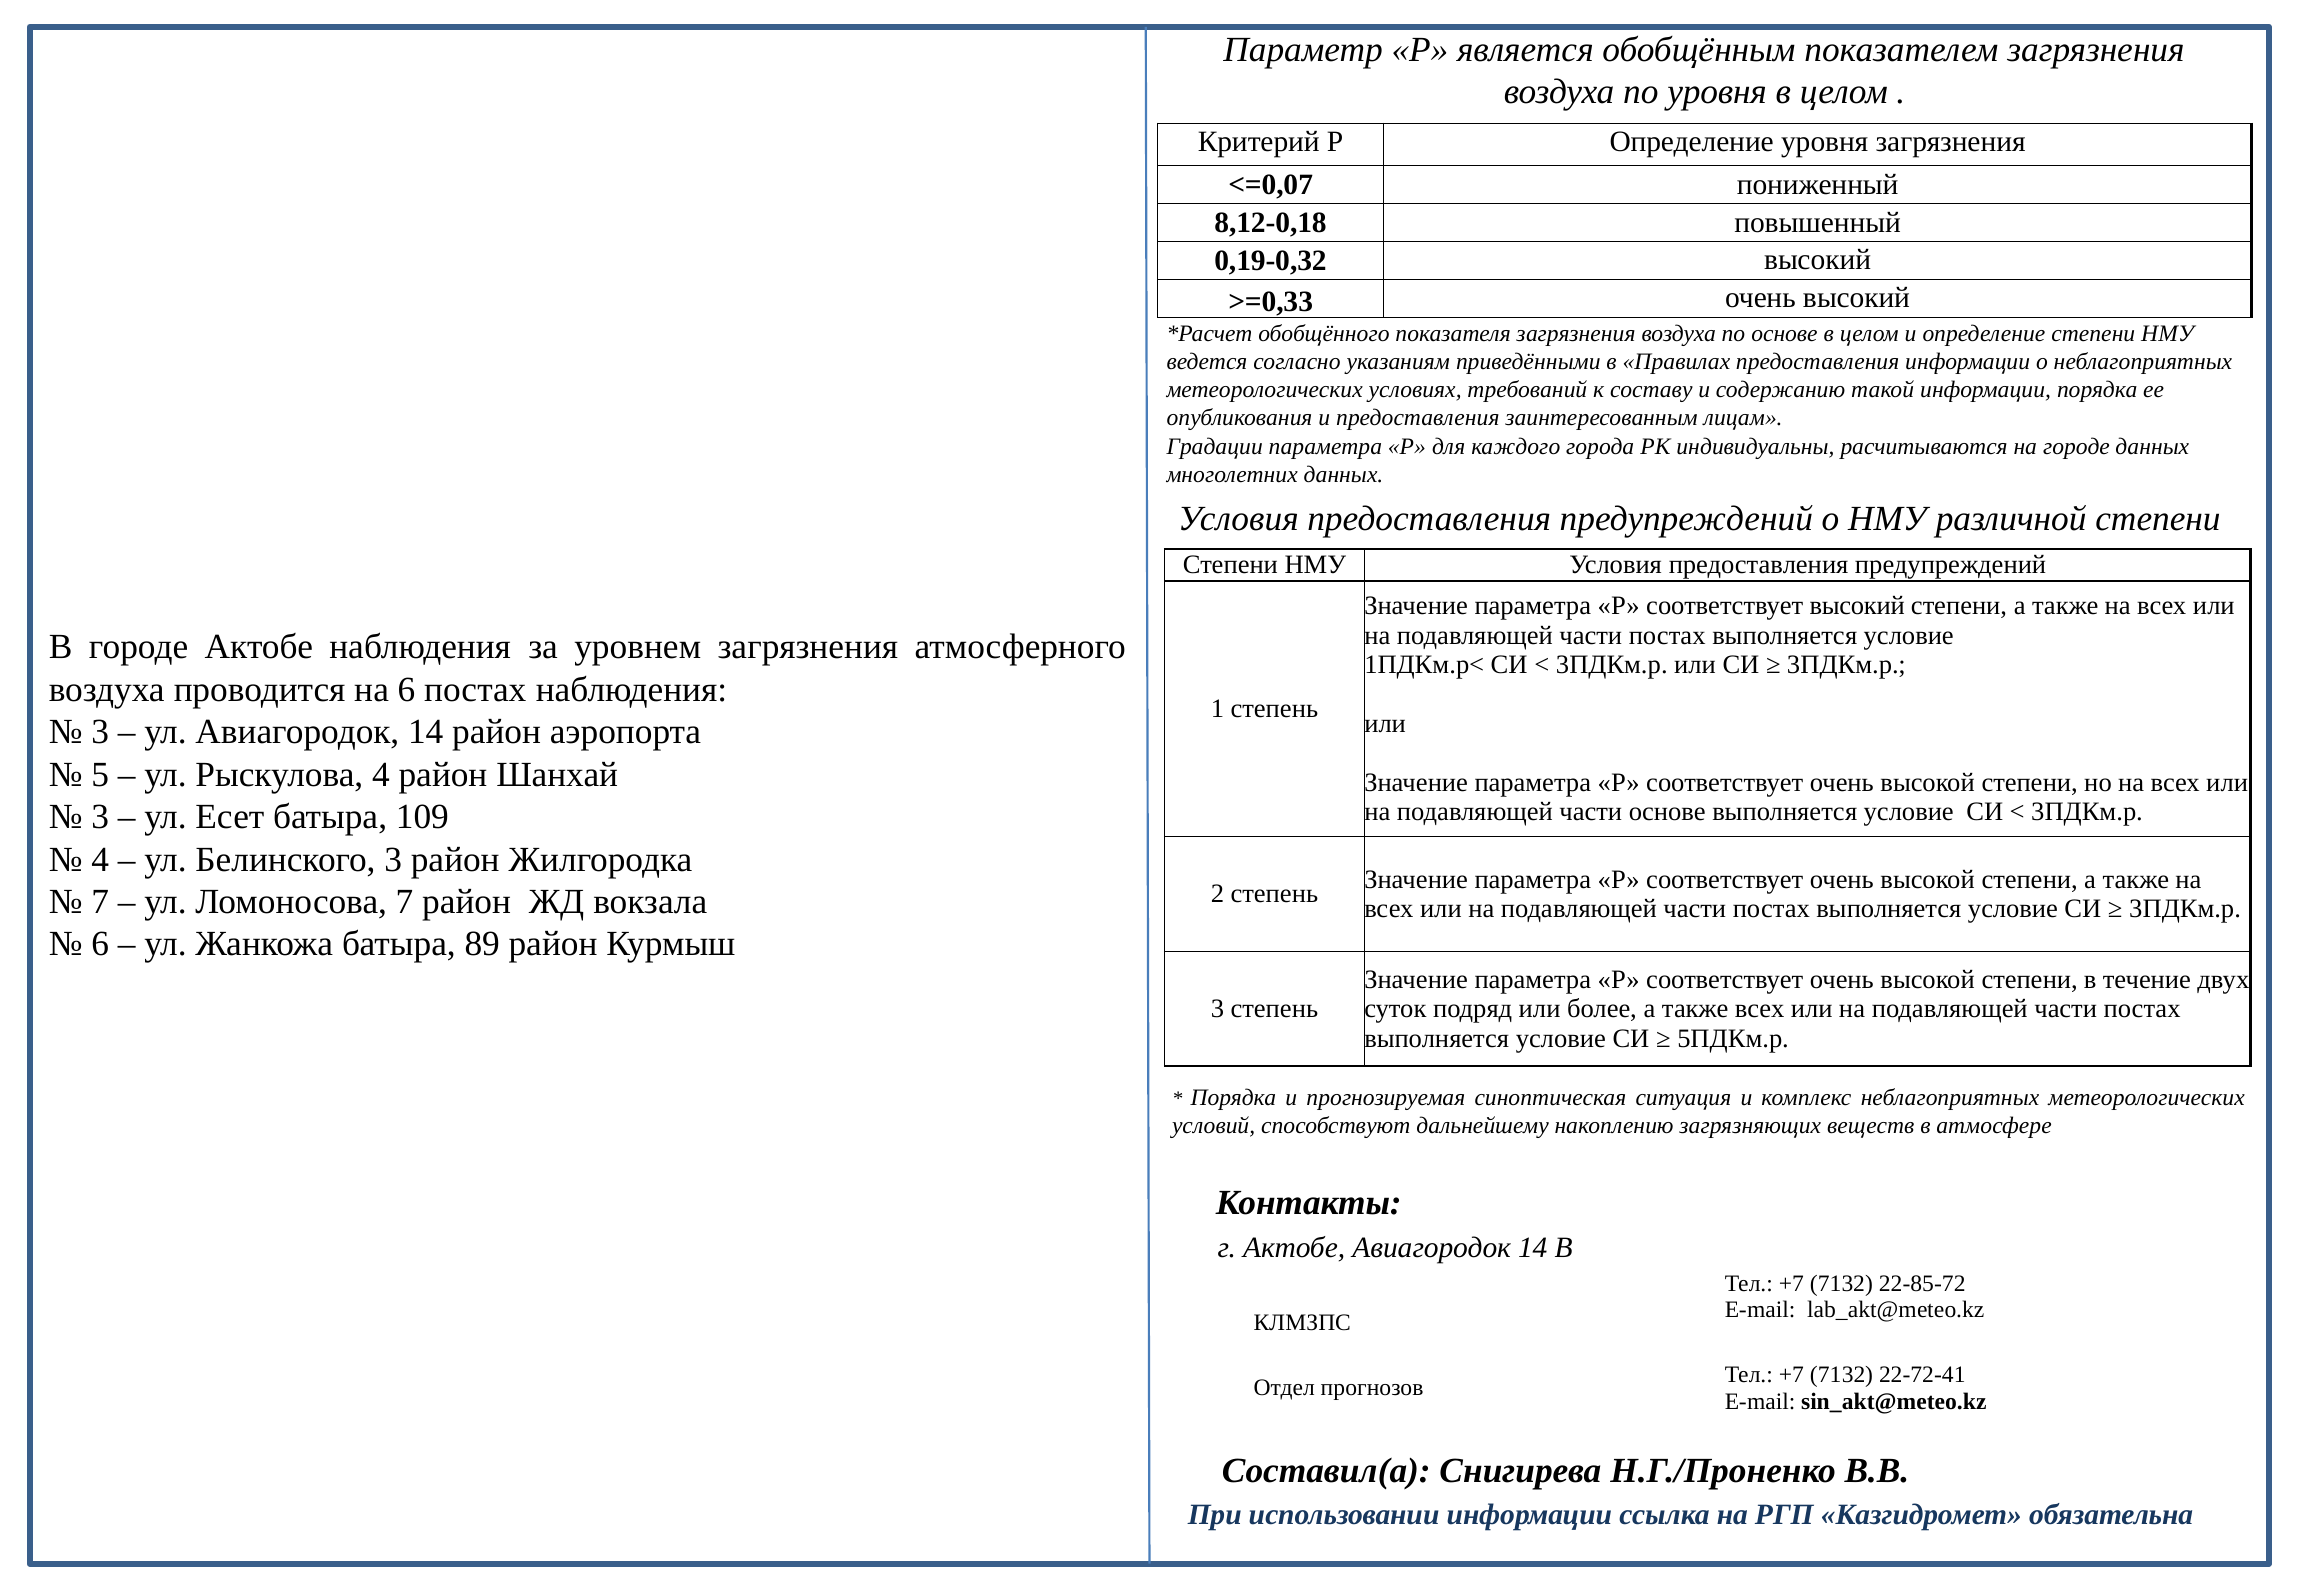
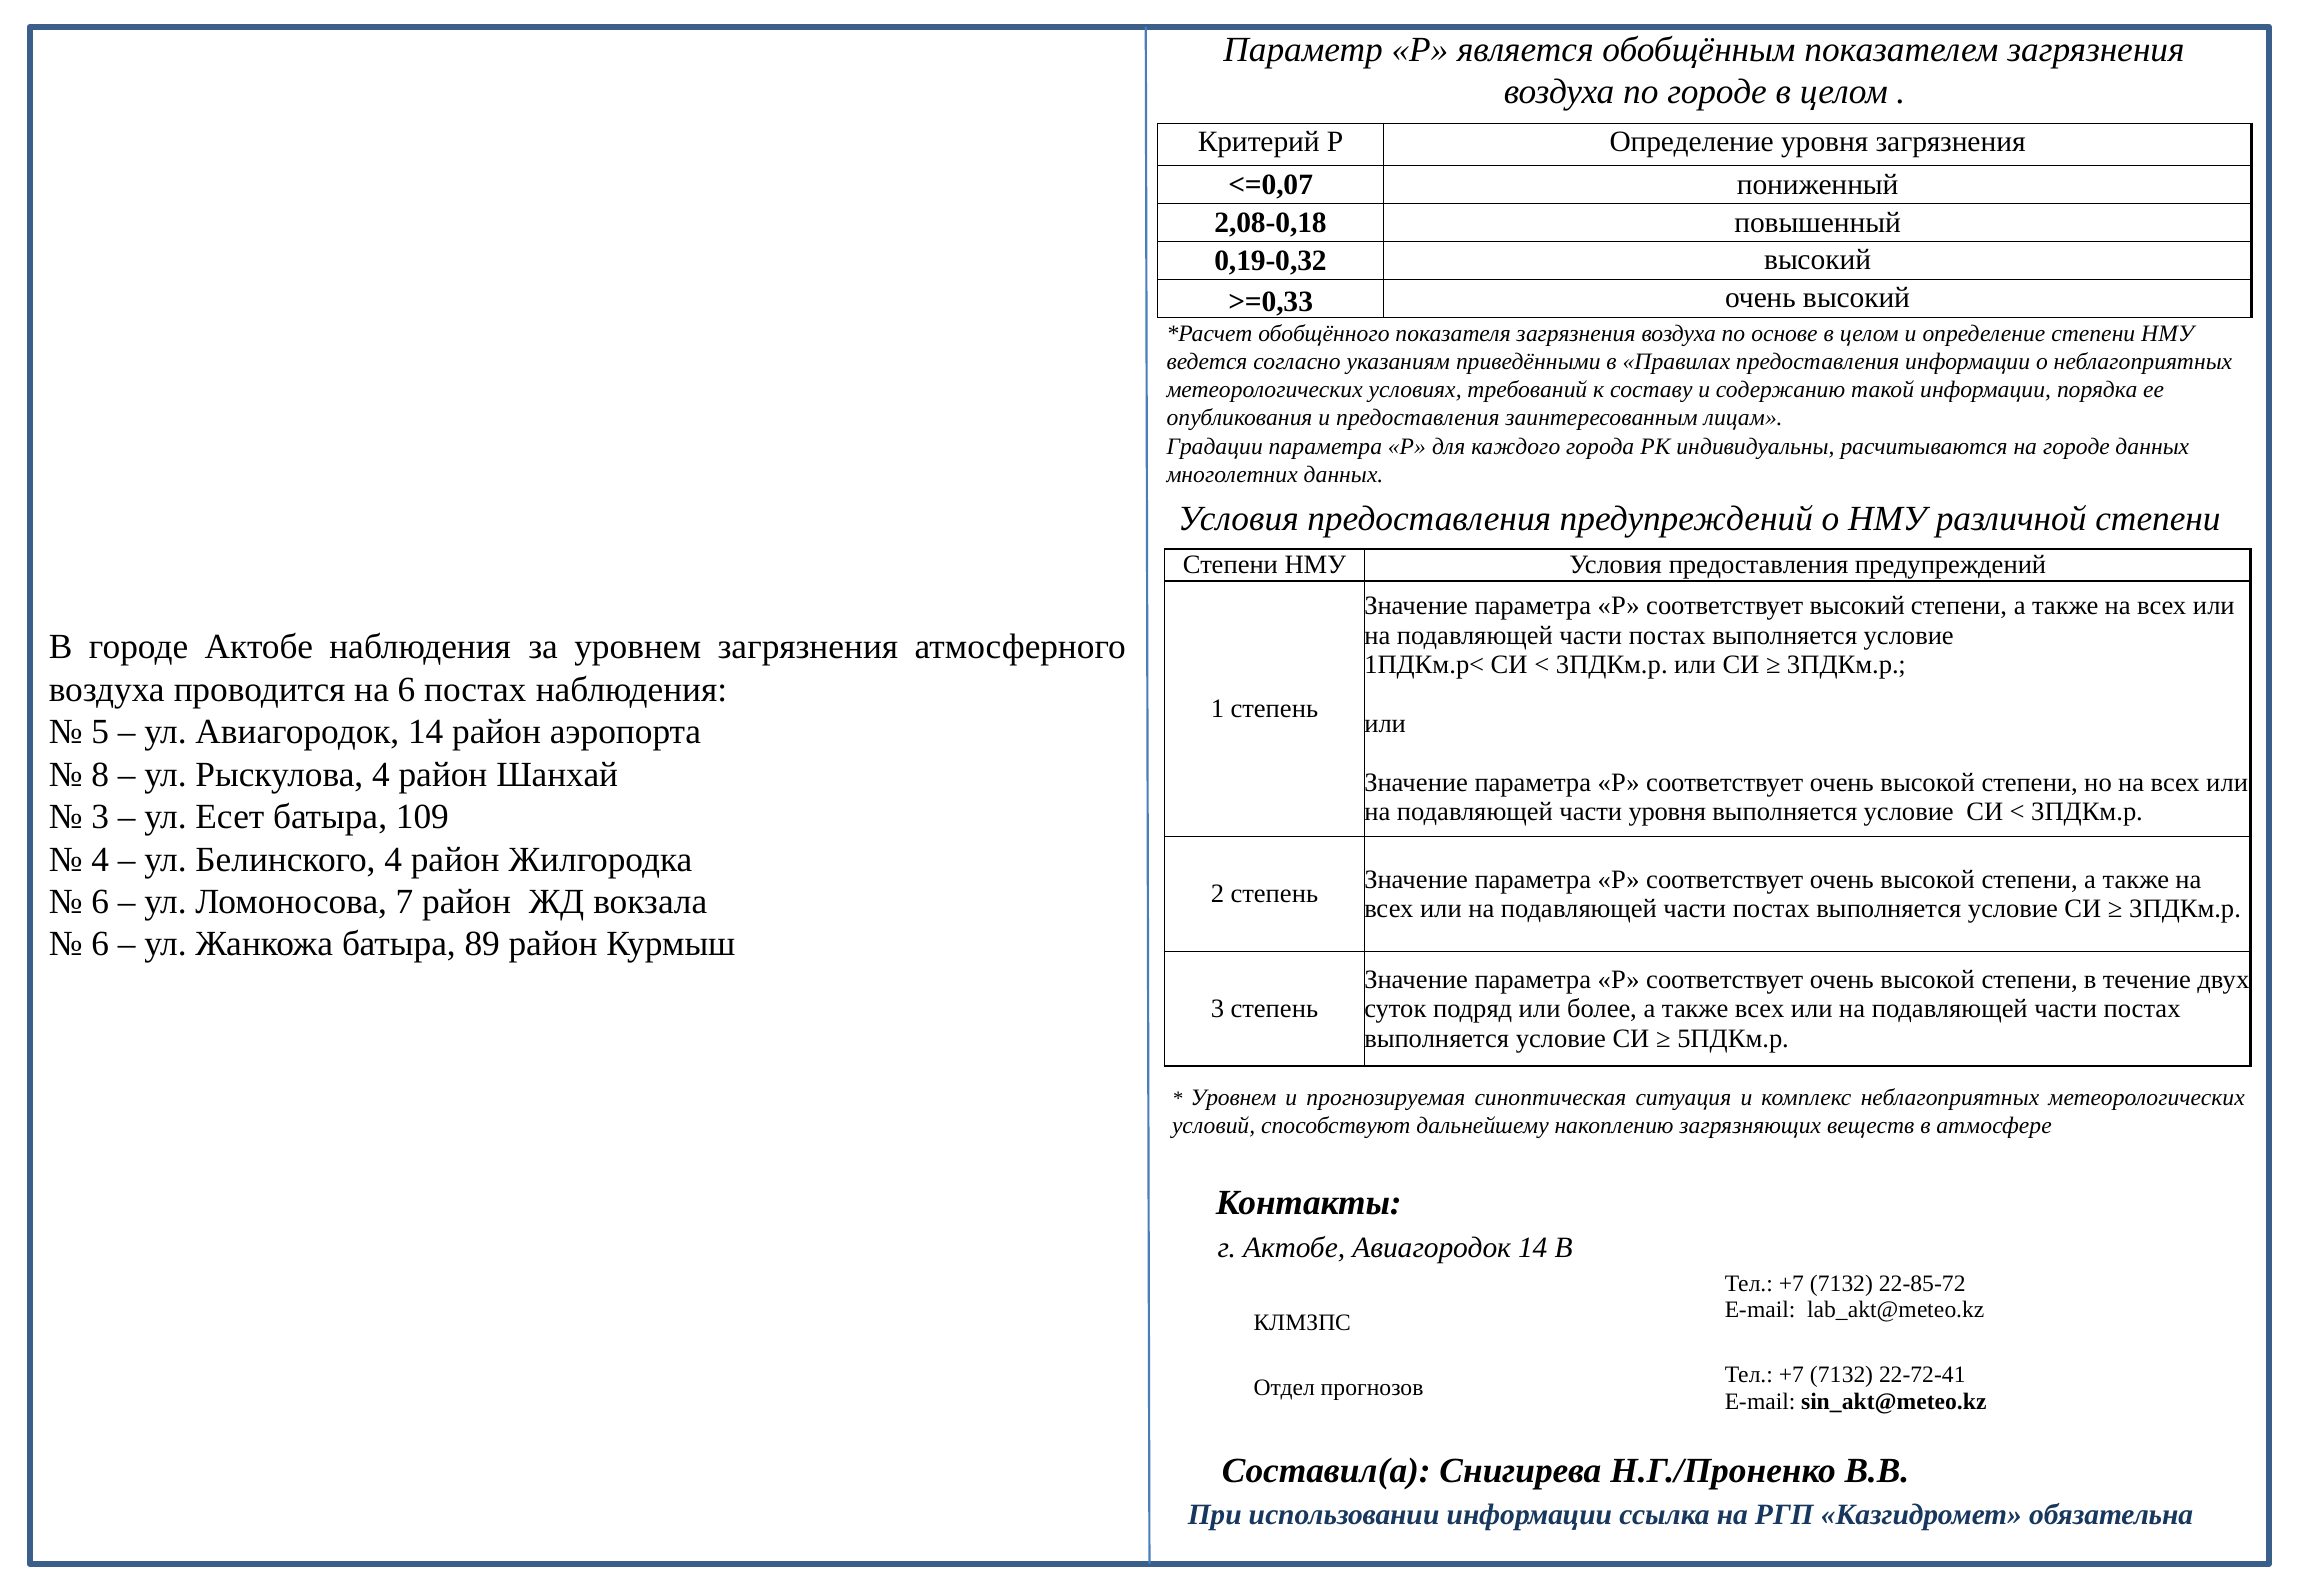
по уровня: уровня -> городе
8,12-0,18: 8,12-0,18 -> 2,08-0,18
3 at (100, 732): 3 -> 5
5: 5 -> 8
части основе: основе -> уровня
Белинского 3: 3 -> 4
7 at (100, 902): 7 -> 6
Порядка at (1233, 1098): Порядка -> Уровнем
